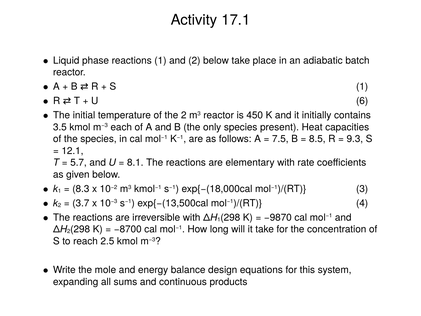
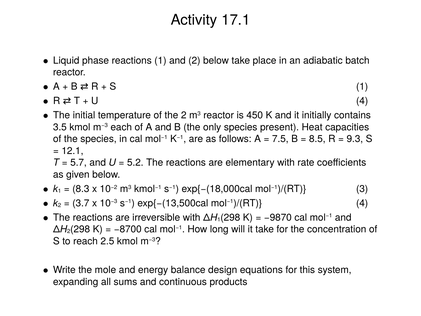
6 at (362, 101): 6 -> 4
8.1: 8.1 -> 5.2
